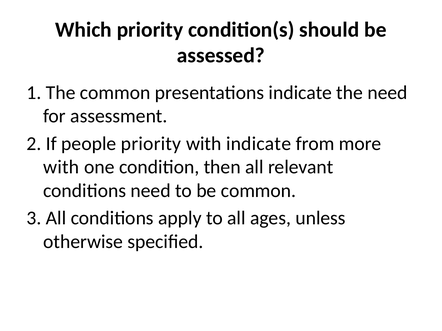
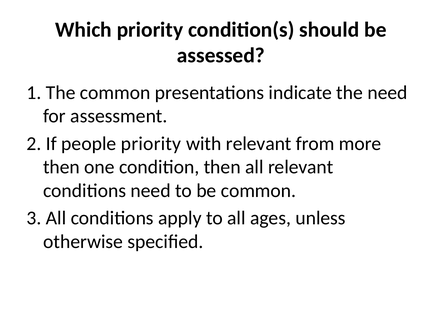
with indicate: indicate -> relevant
with at (61, 167): with -> then
